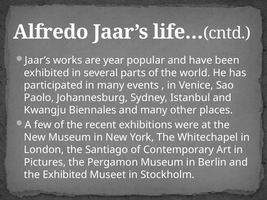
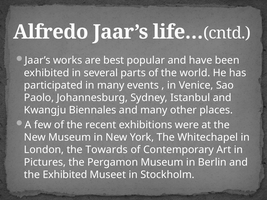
year: year -> best
Santiago: Santiago -> Towards
